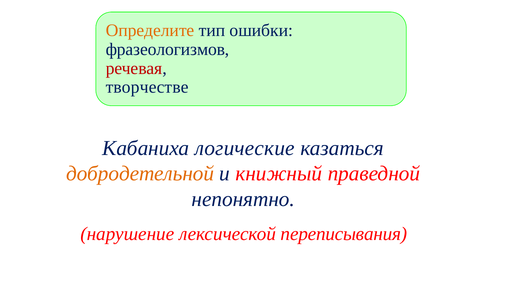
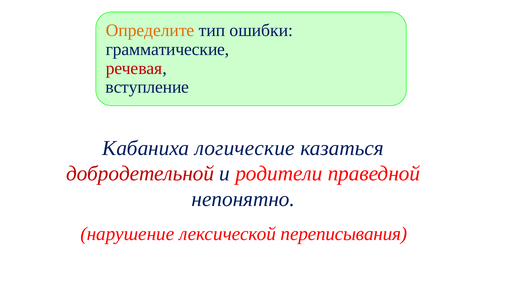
фразеологизмов: фразеологизмов -> грамматические
творчестве: творчестве -> вступление
добродетельной colour: orange -> red
книжный: книжный -> родители
